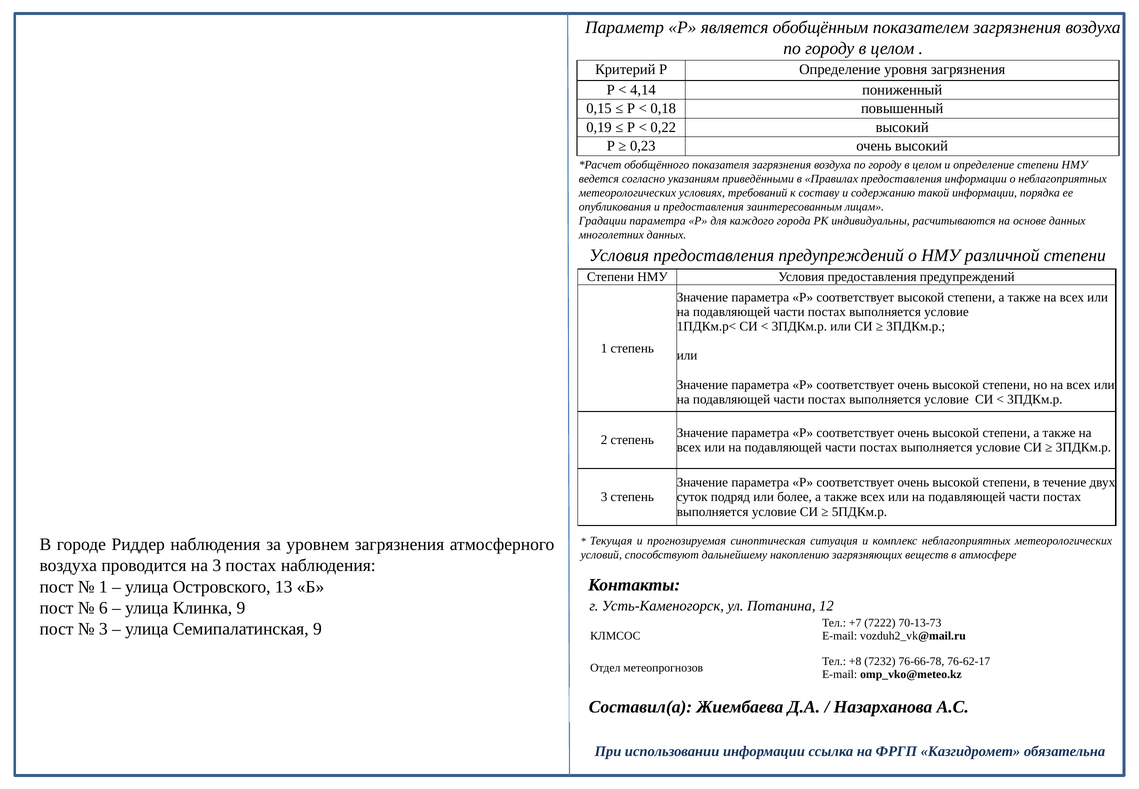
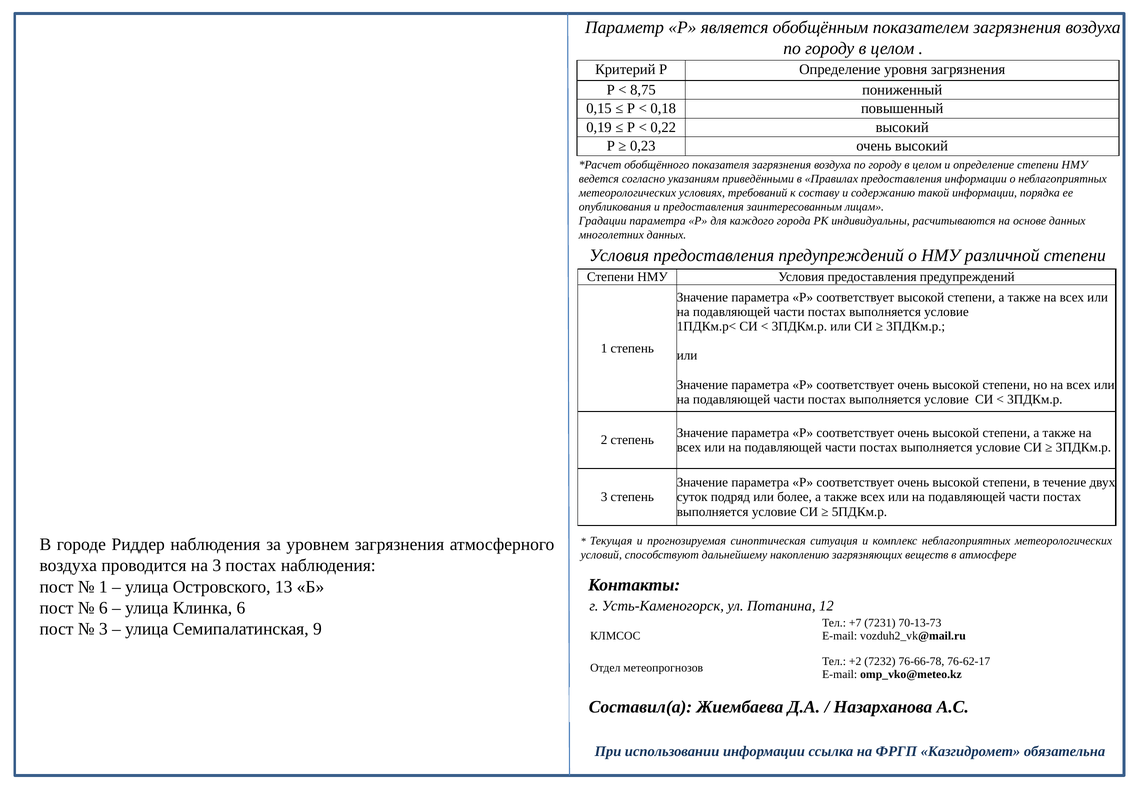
4,14: 4,14 -> 8,75
Клинка 9: 9 -> 6
7222: 7222 -> 7231
+8: +8 -> +2
